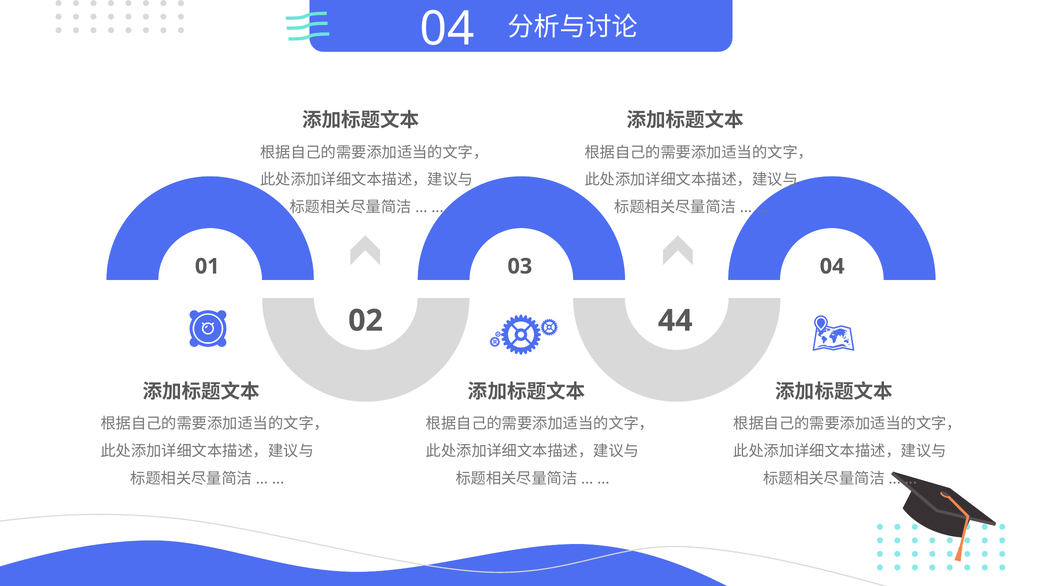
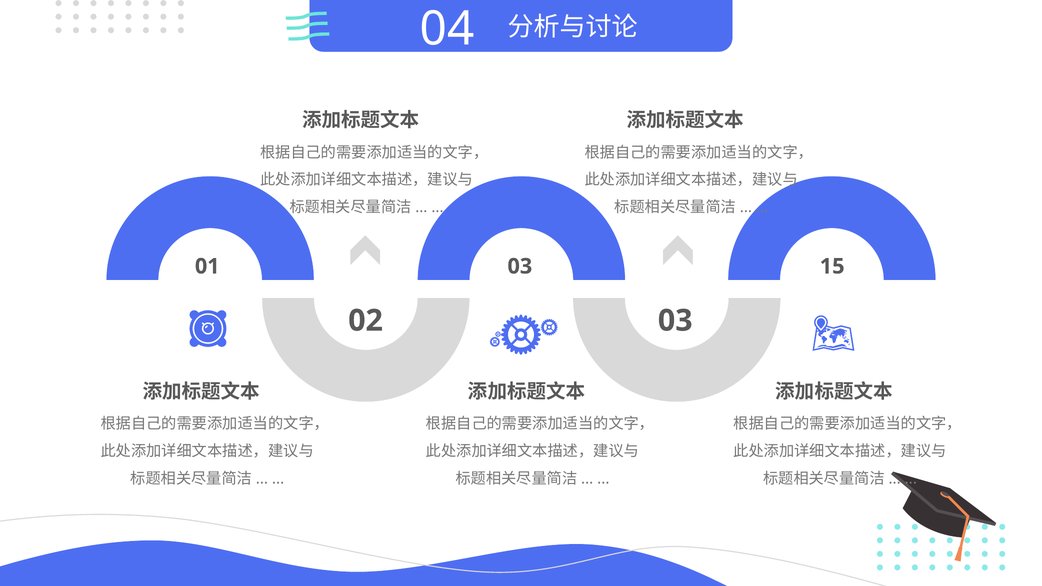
03 04: 04 -> 15
02 44: 44 -> 03
